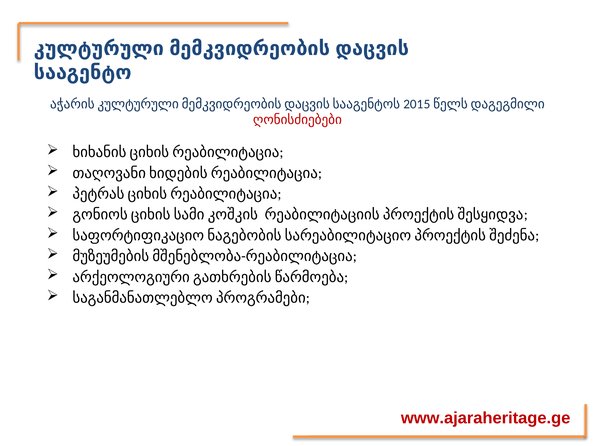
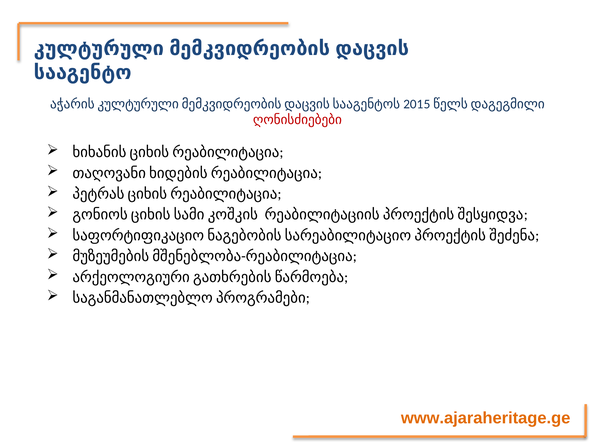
www.ajaraheritage.ge colour: red -> orange
